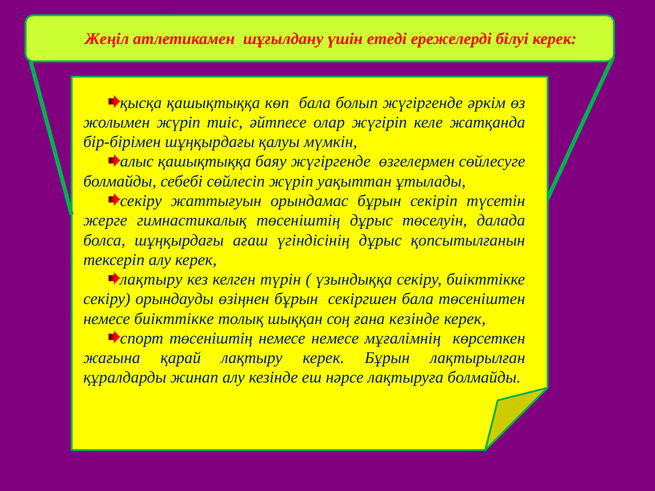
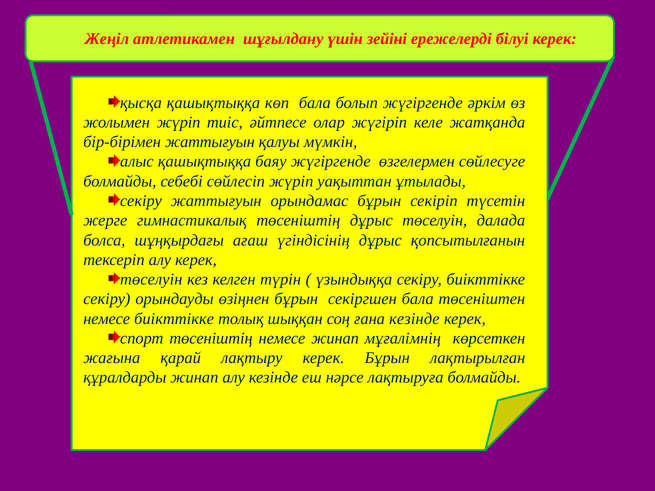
етеді: етеді -> зейіні
бір-бірімен шұңқырдағы: шұңқырдағы -> жаттығуын
лақтыру at (151, 280): лақтыру -> төселуін
немесе немесе: немесе -> жинап
